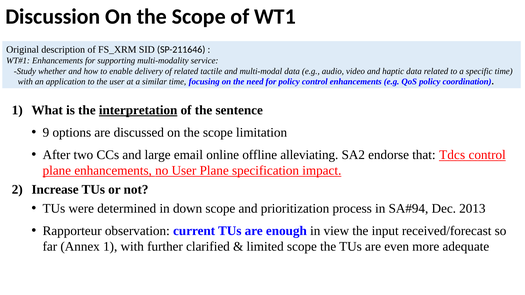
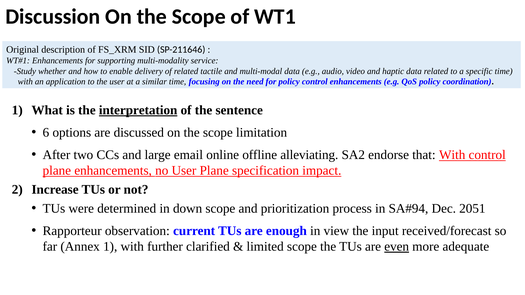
9: 9 -> 6
that Tdcs: Tdcs -> With
2013: 2013 -> 2051
even underline: none -> present
